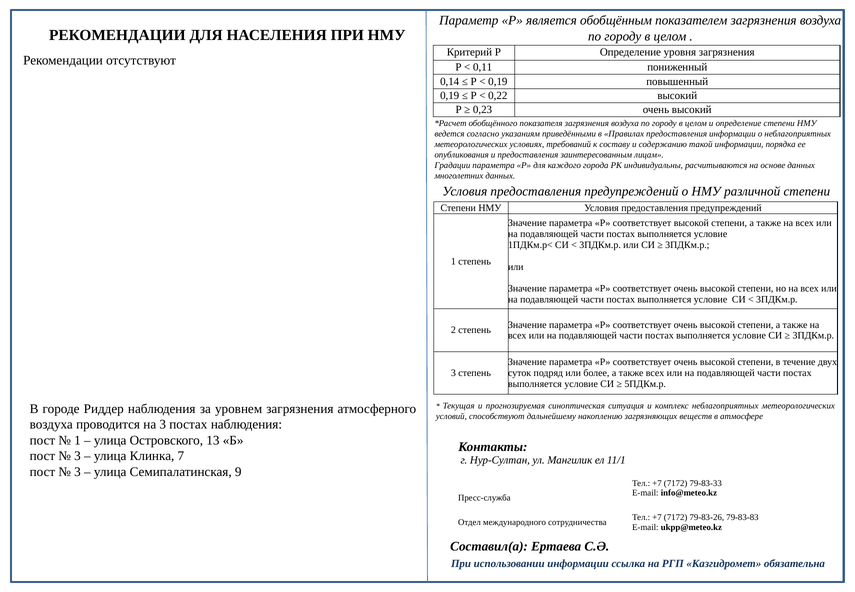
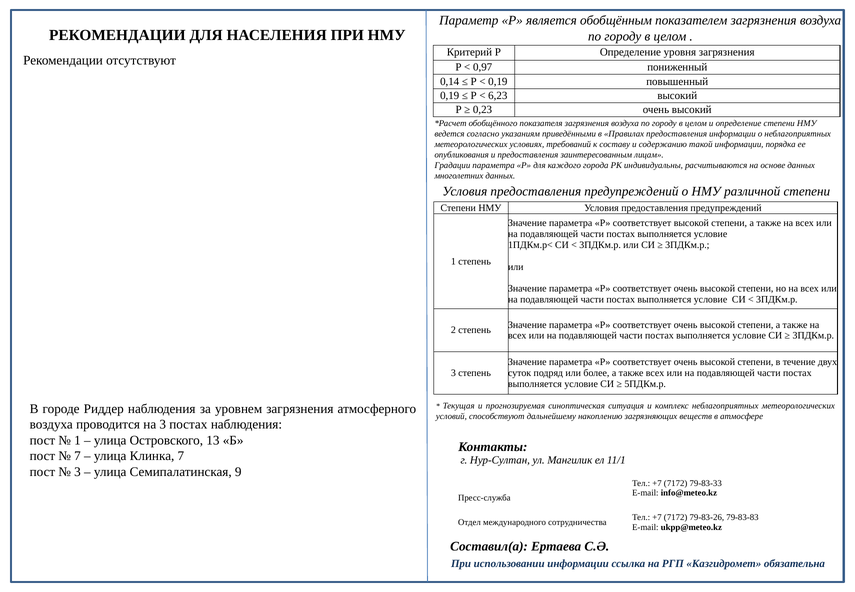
0,11: 0,11 -> 0,97
0,22: 0,22 -> 6,23
3 at (78, 456): 3 -> 7
